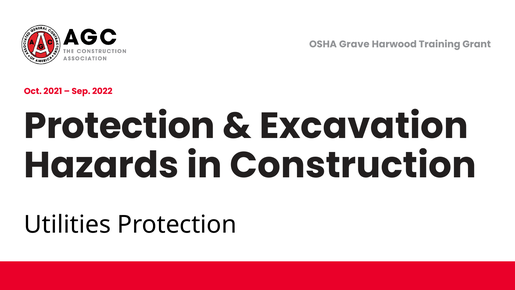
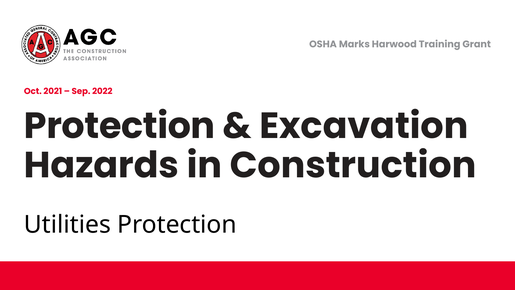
Grave: Grave -> Marks
